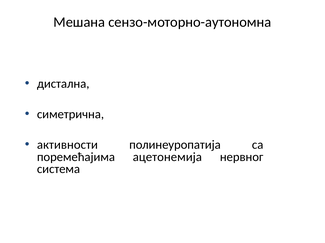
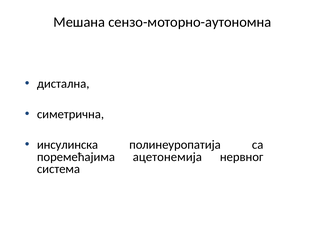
активности: активности -> инсулинска
